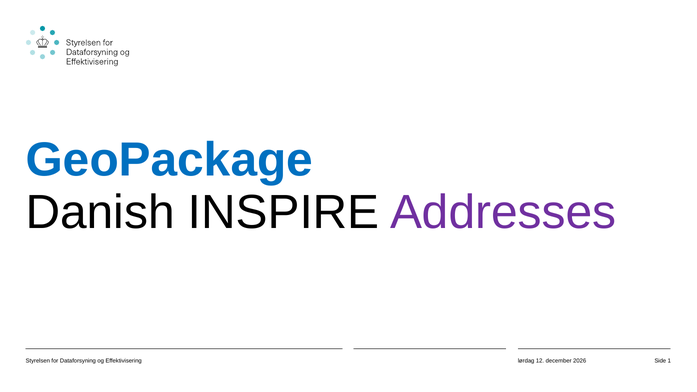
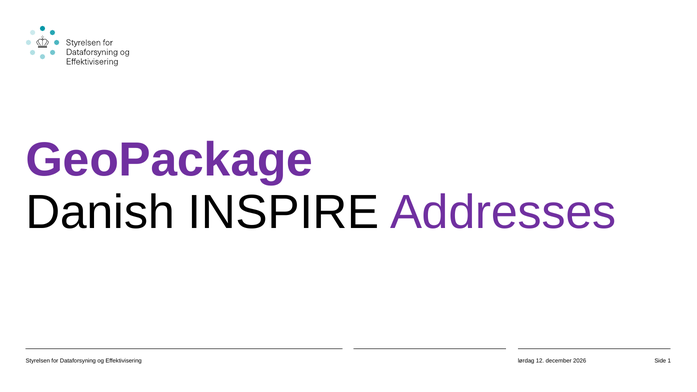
GeoPackage colour: blue -> purple
